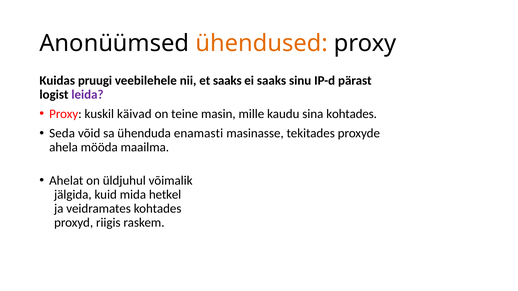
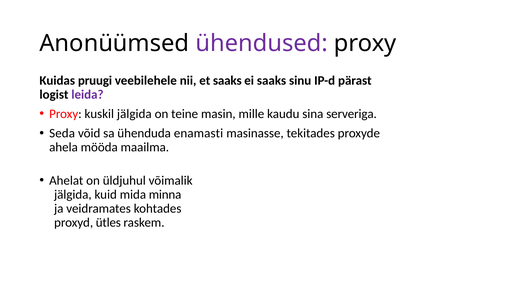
ühendused colour: orange -> purple
kuskil käivad: käivad -> jälgida
sina kohtades: kohtades -> serveriga
hetkel: hetkel -> minna
riigis: riigis -> ütles
